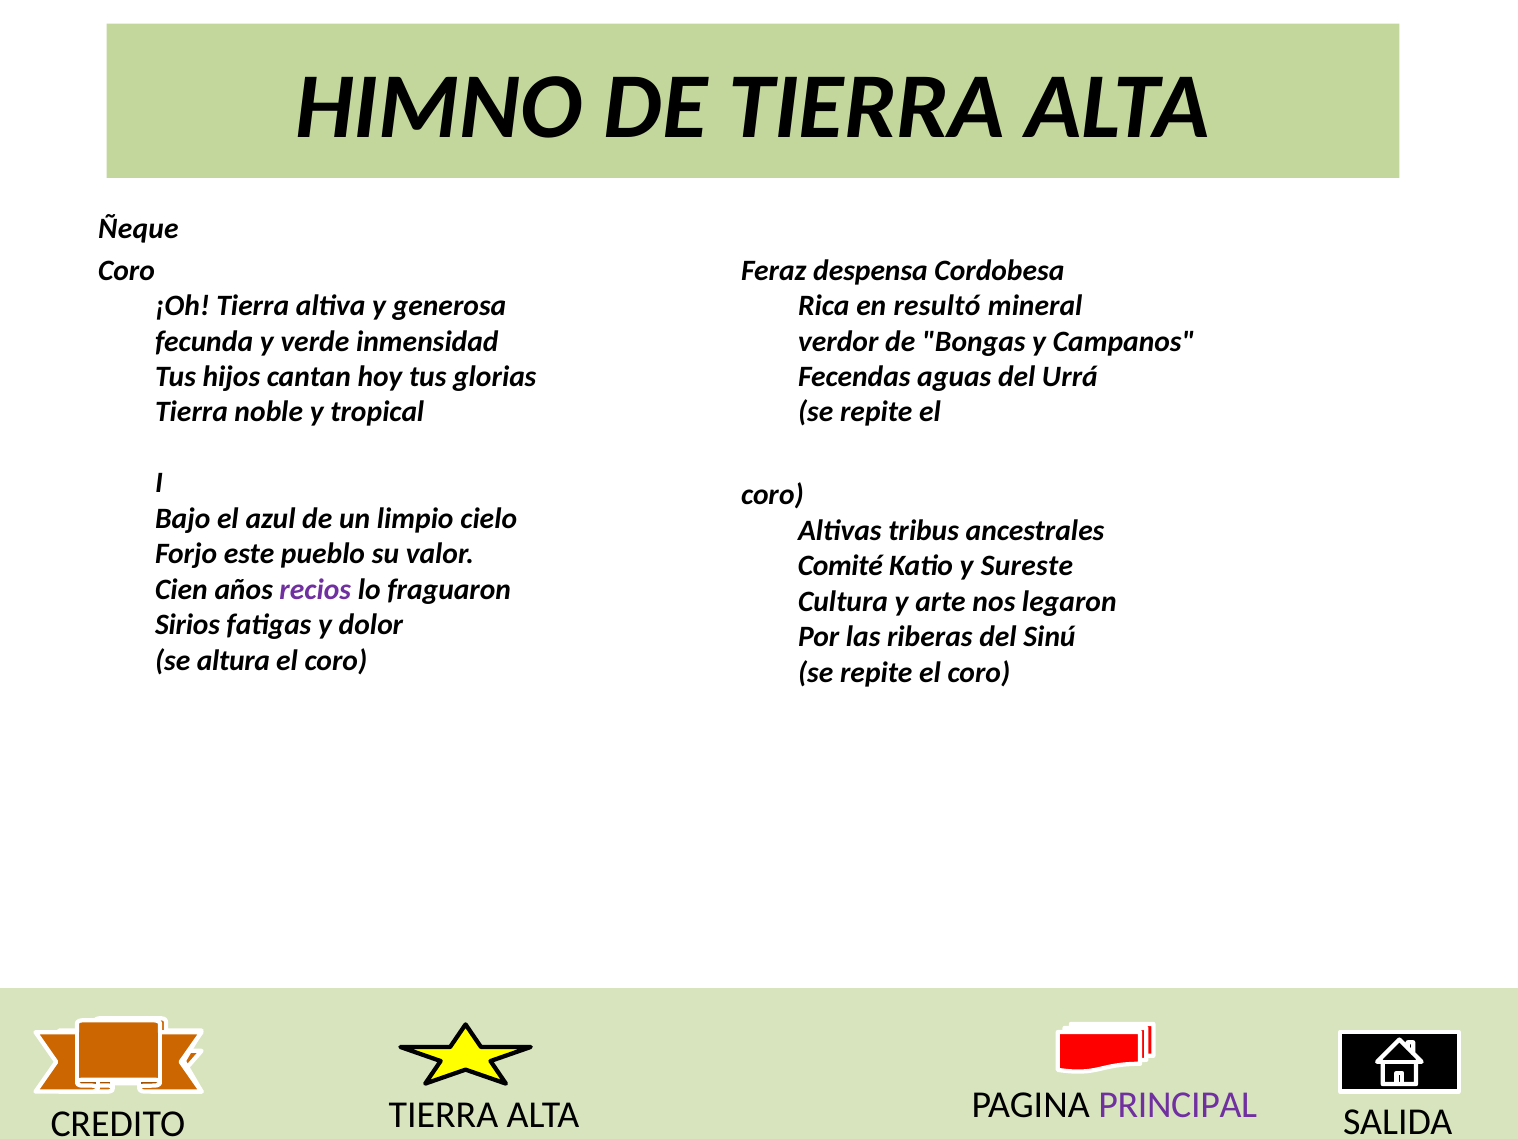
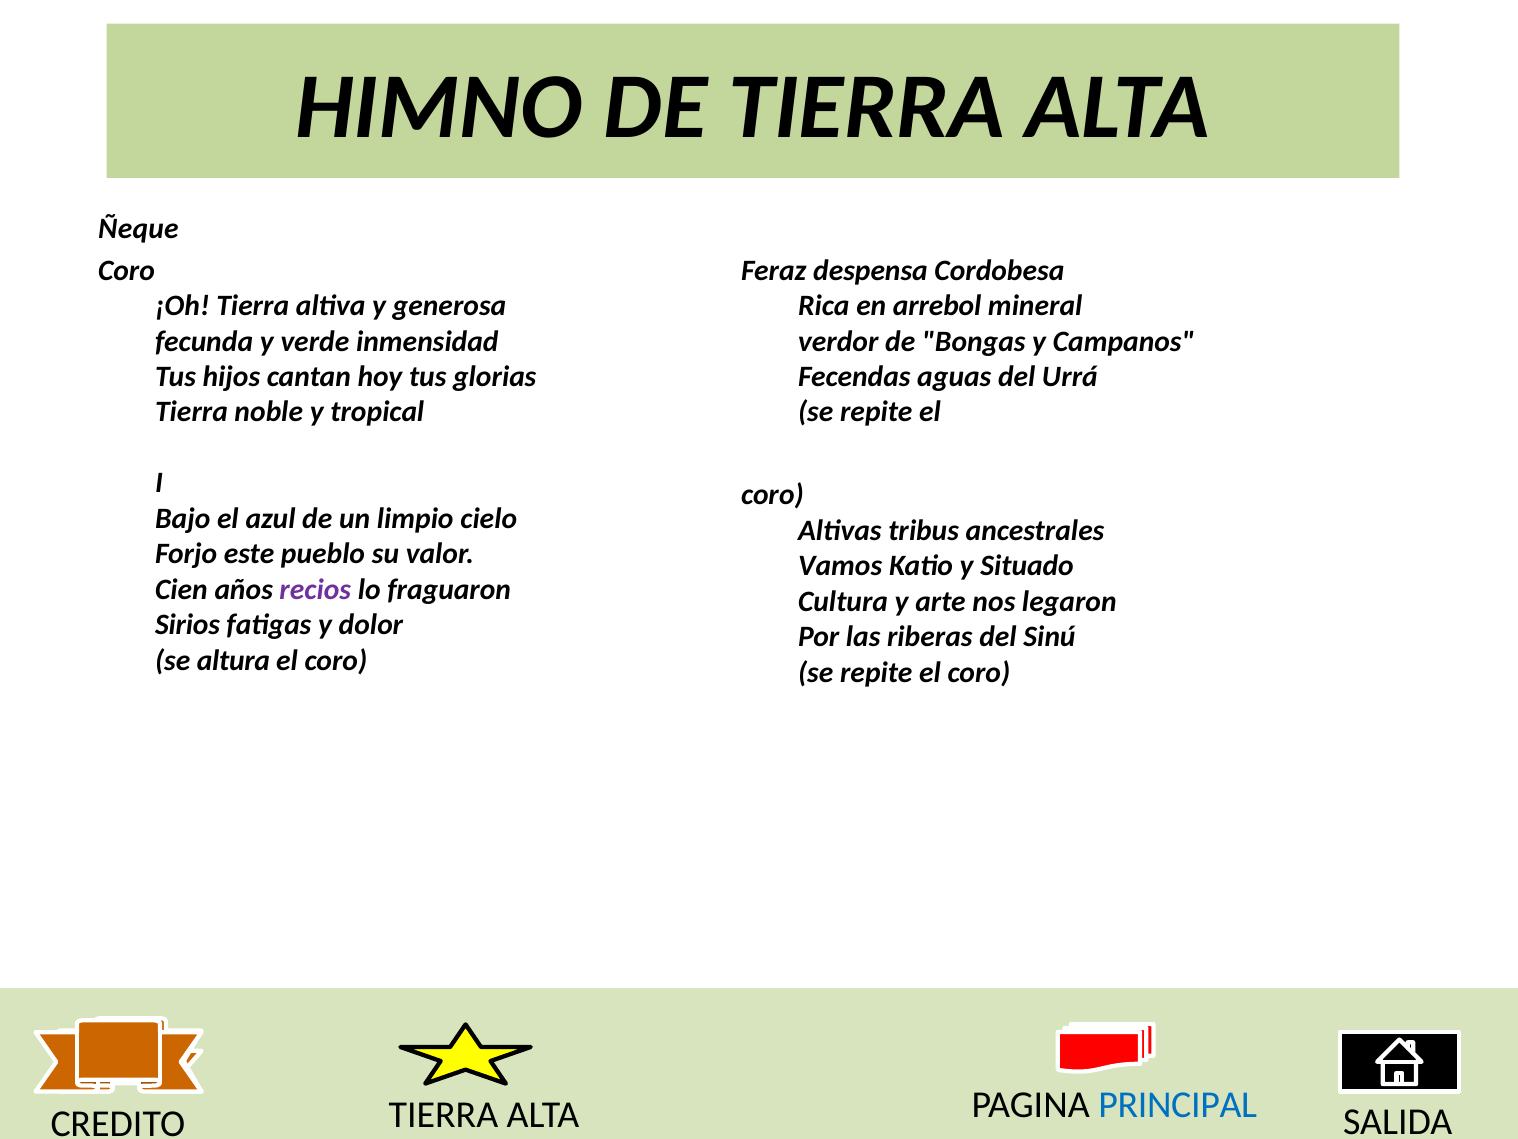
resultó: resultó -> arrebol
Comité: Comité -> Vamos
Sureste: Sureste -> Situado
PRINCIPAL colour: purple -> blue
